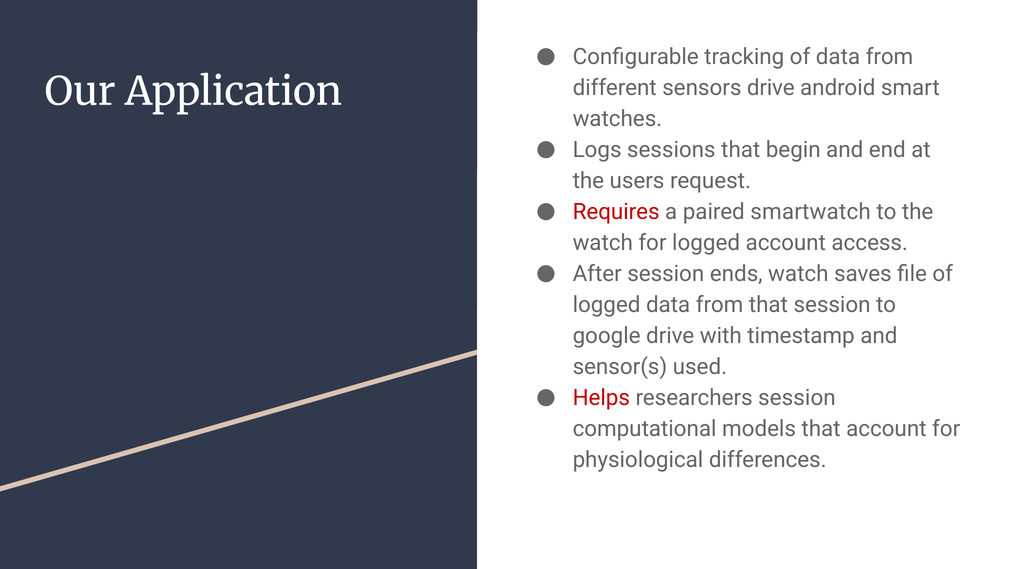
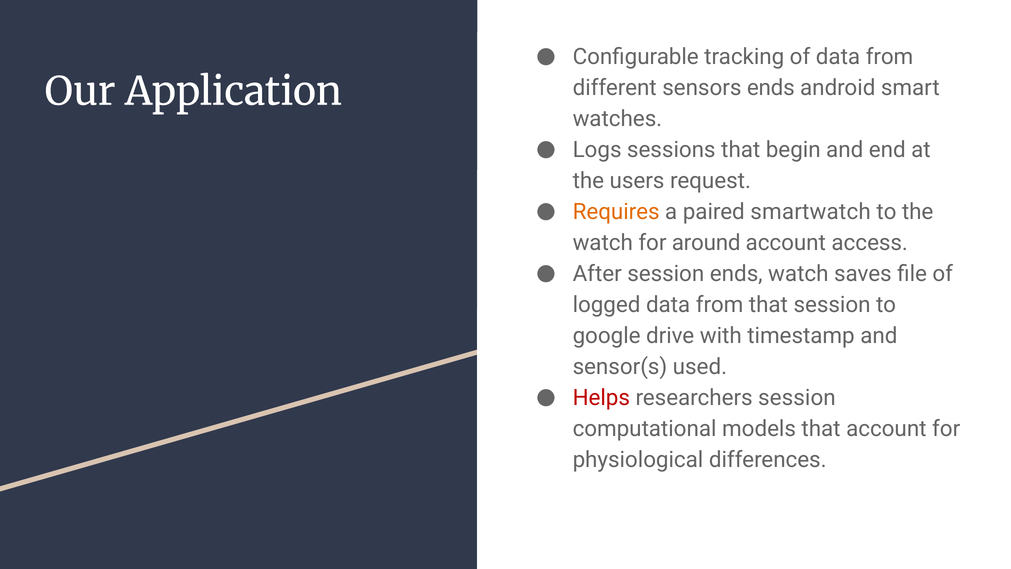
sensors drive: drive -> ends
Requires colour: red -> orange
for logged: logged -> around
